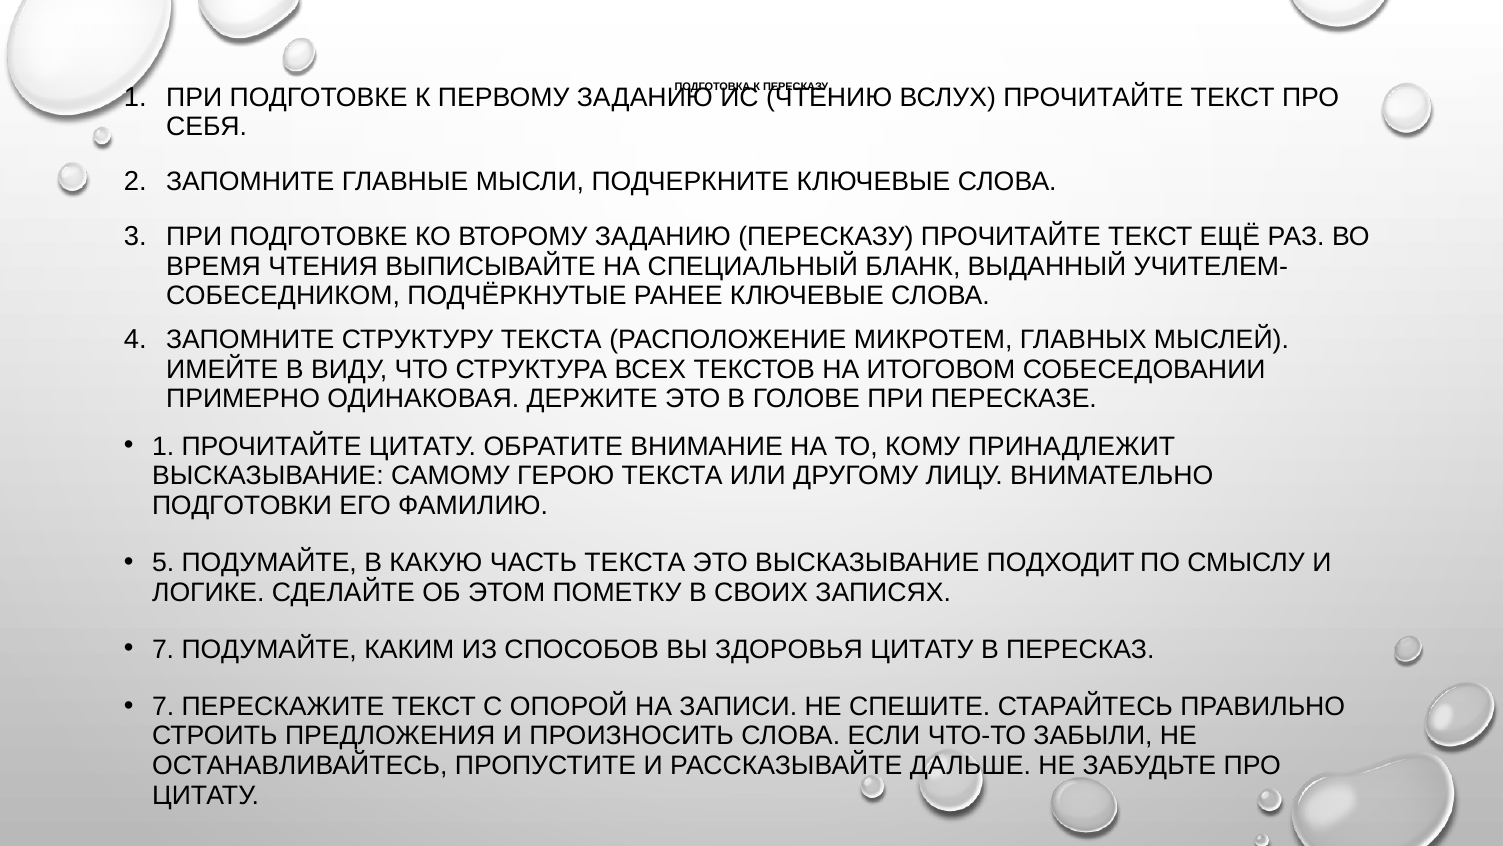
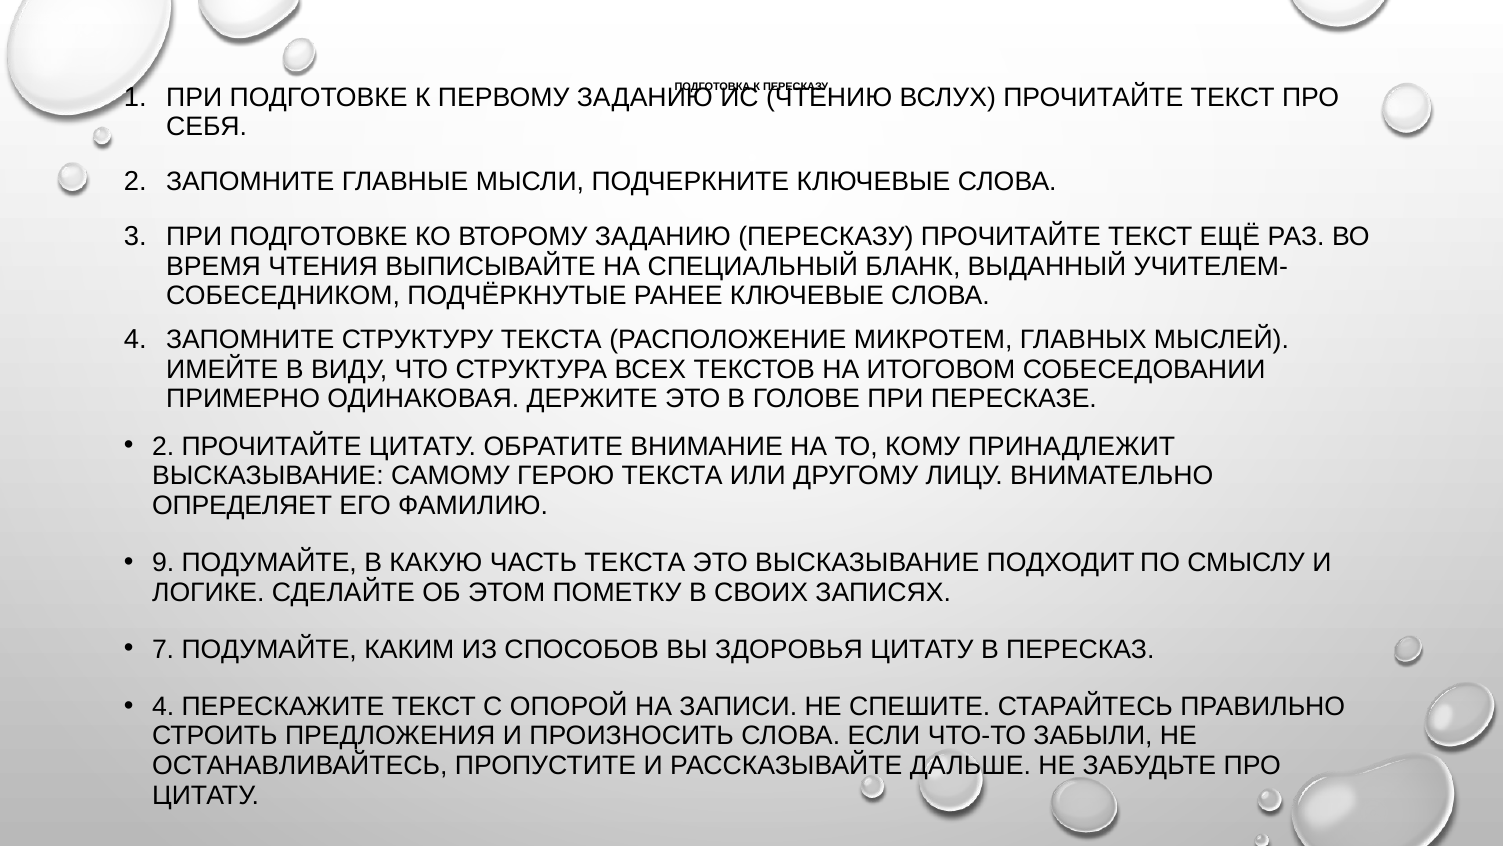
1 at (163, 446): 1 -> 2
ПОДГОТОВКИ: ПОДГОТОВКИ -> ОПРЕДЕЛЯЕТ
5: 5 -> 9
7 at (163, 706): 7 -> 4
